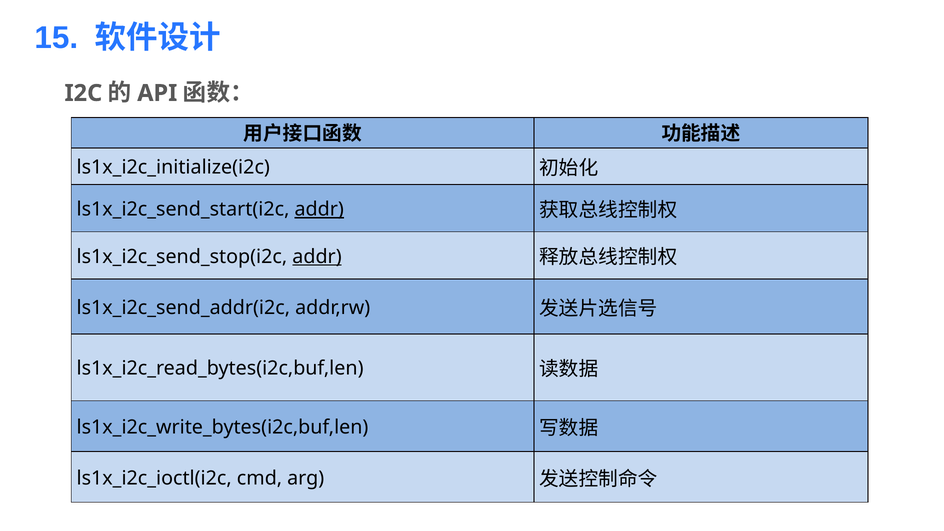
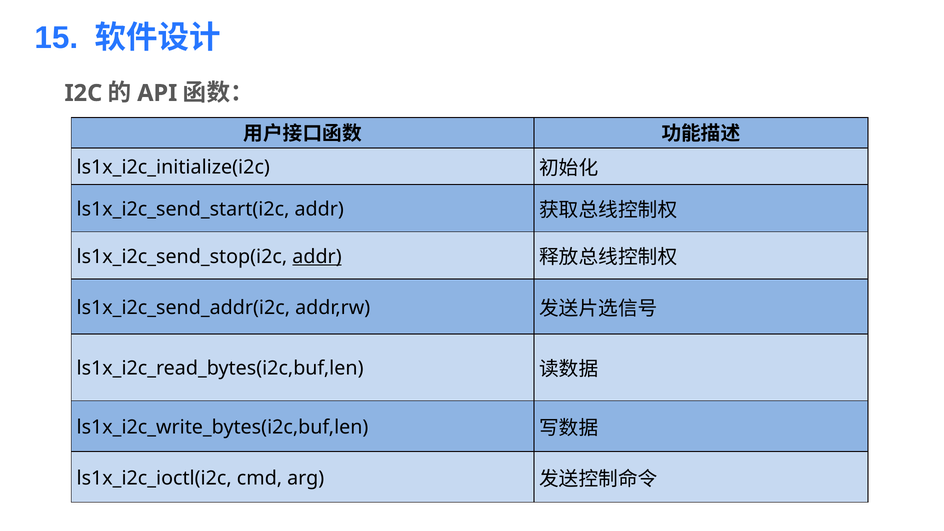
addr at (319, 209) underline: present -> none
